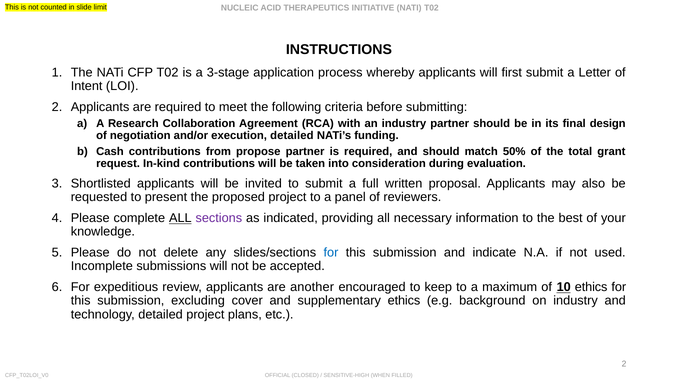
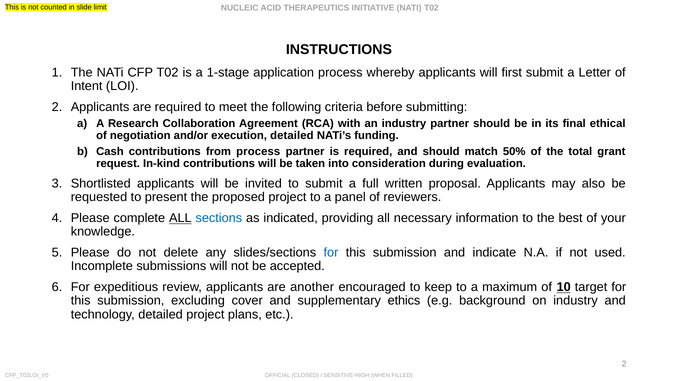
3-stage: 3-stage -> 1-stage
design: design -> ethical
from propose: propose -> process
sections colour: purple -> blue
10 ethics: ethics -> target
